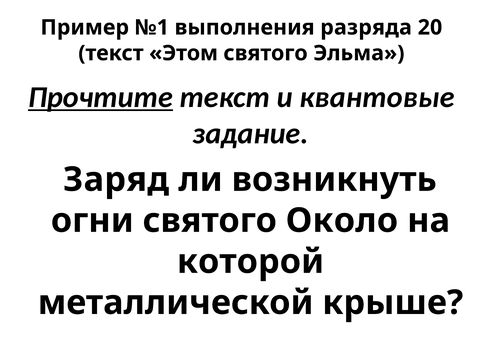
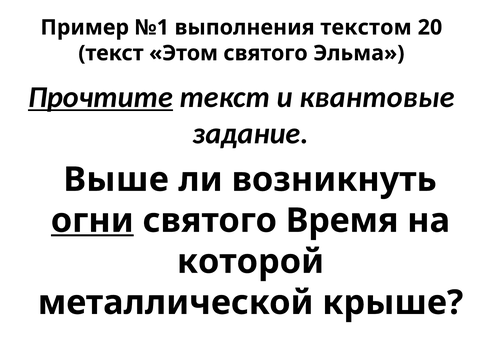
разряда: разряда -> текстом
Заряд: Заряд -> Выше
огни underline: none -> present
Около: Около -> Время
